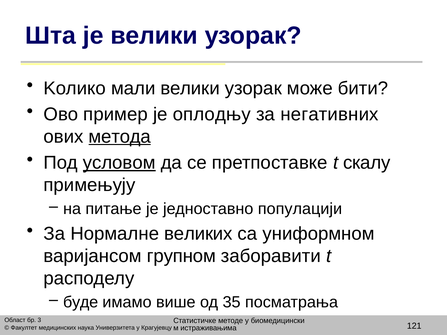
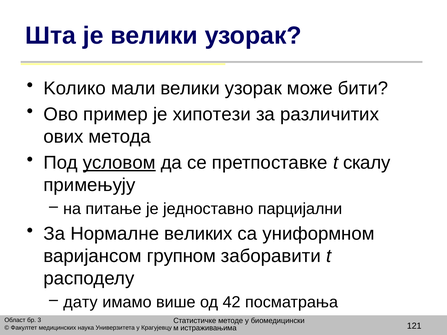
оплодњу: оплодњу -> хипотези
негативних: негативних -> различитих
метода underline: present -> none
популацији: популацији -> парцијални
буде: буде -> дату
35: 35 -> 42
